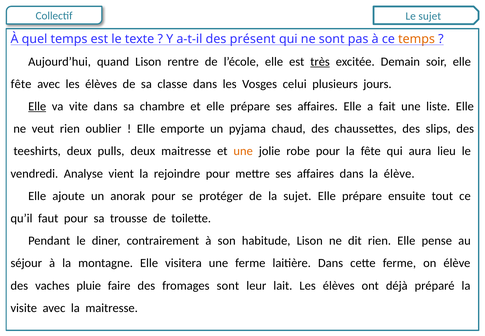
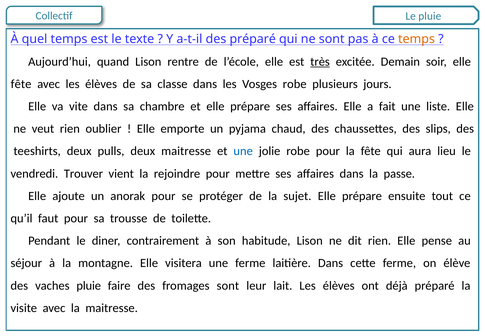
Le sujet: sujet -> pluie
des présent: présent -> préparé
Vosges celui: celui -> robe
Elle at (37, 106) underline: present -> none
une at (243, 151) colour: orange -> blue
Analyse: Analyse -> Trouver
la élève: élève -> passe
